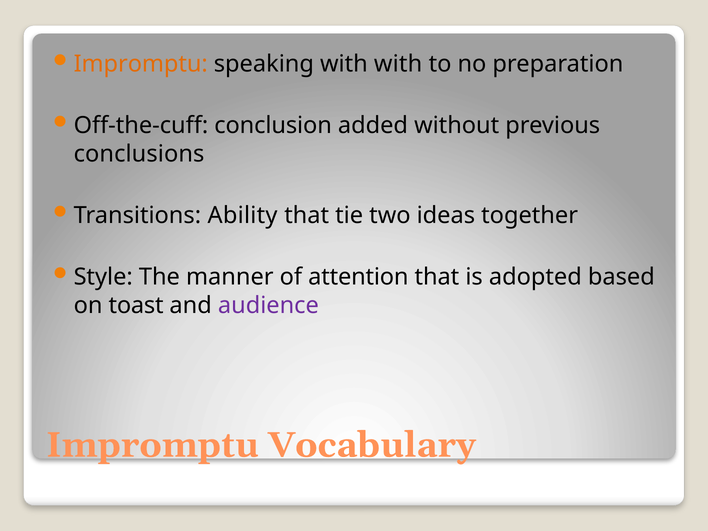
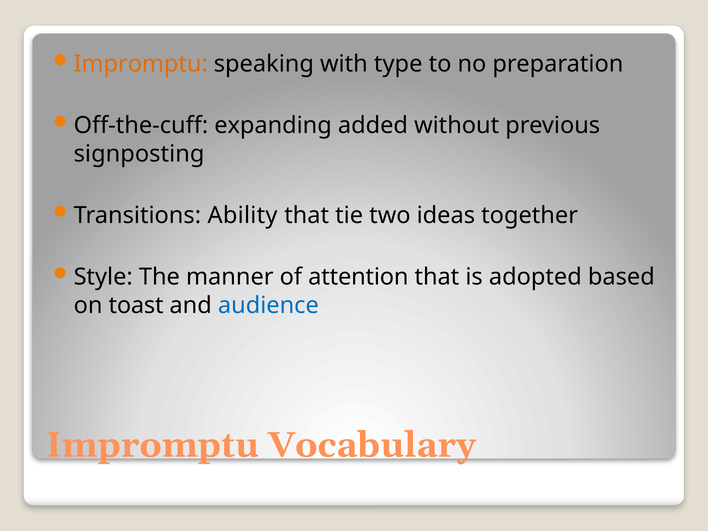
with with: with -> type
conclusion: conclusion -> expanding
conclusions: conclusions -> signposting
audience colour: purple -> blue
